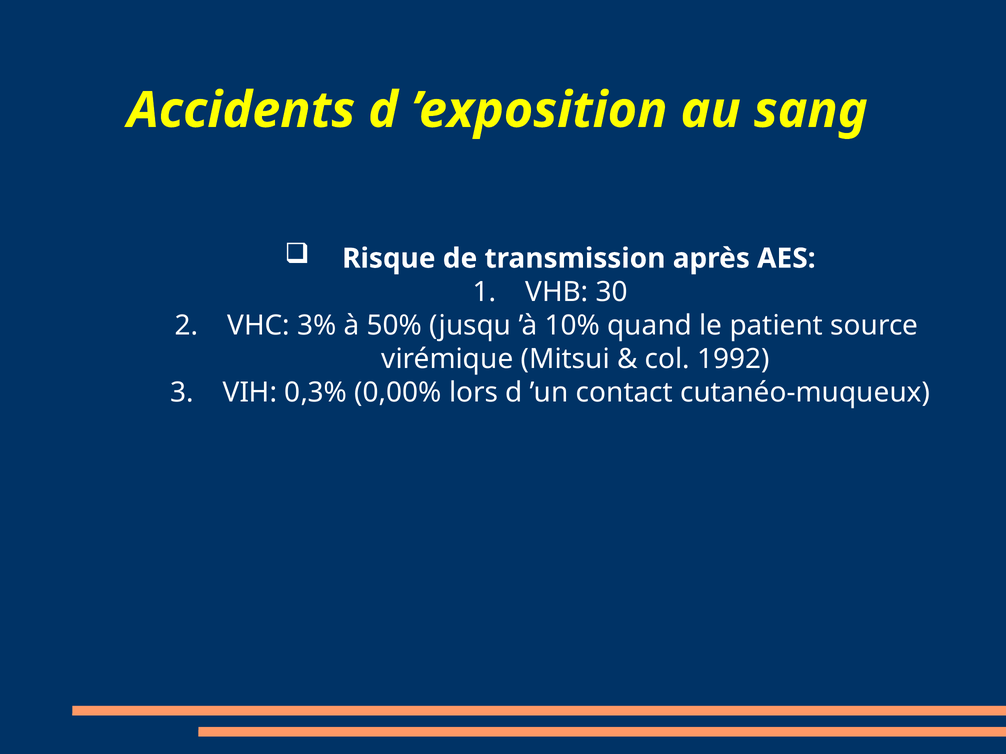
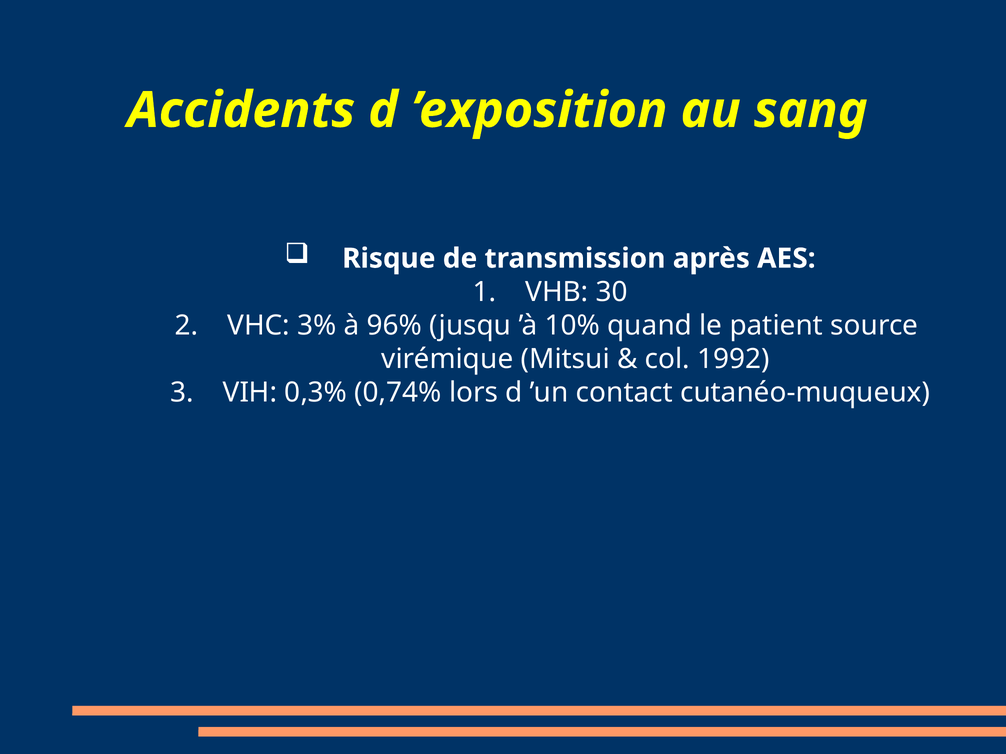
50%: 50% -> 96%
0,00%: 0,00% -> 0,74%
